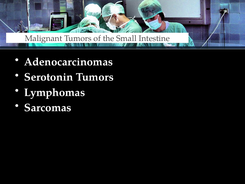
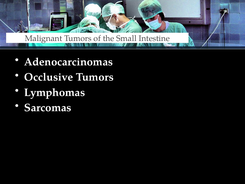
Serotonin: Serotonin -> Occlusive
